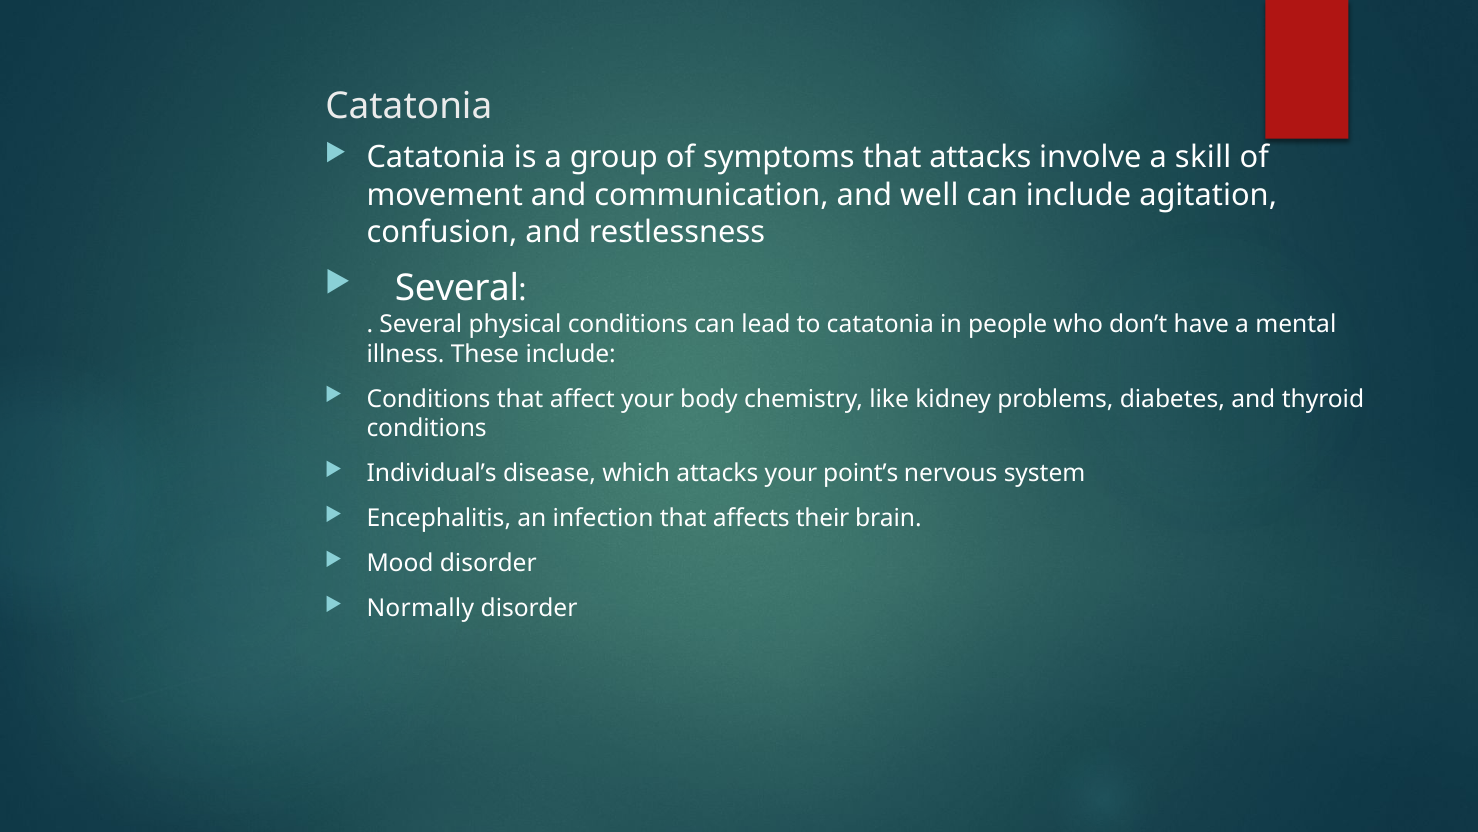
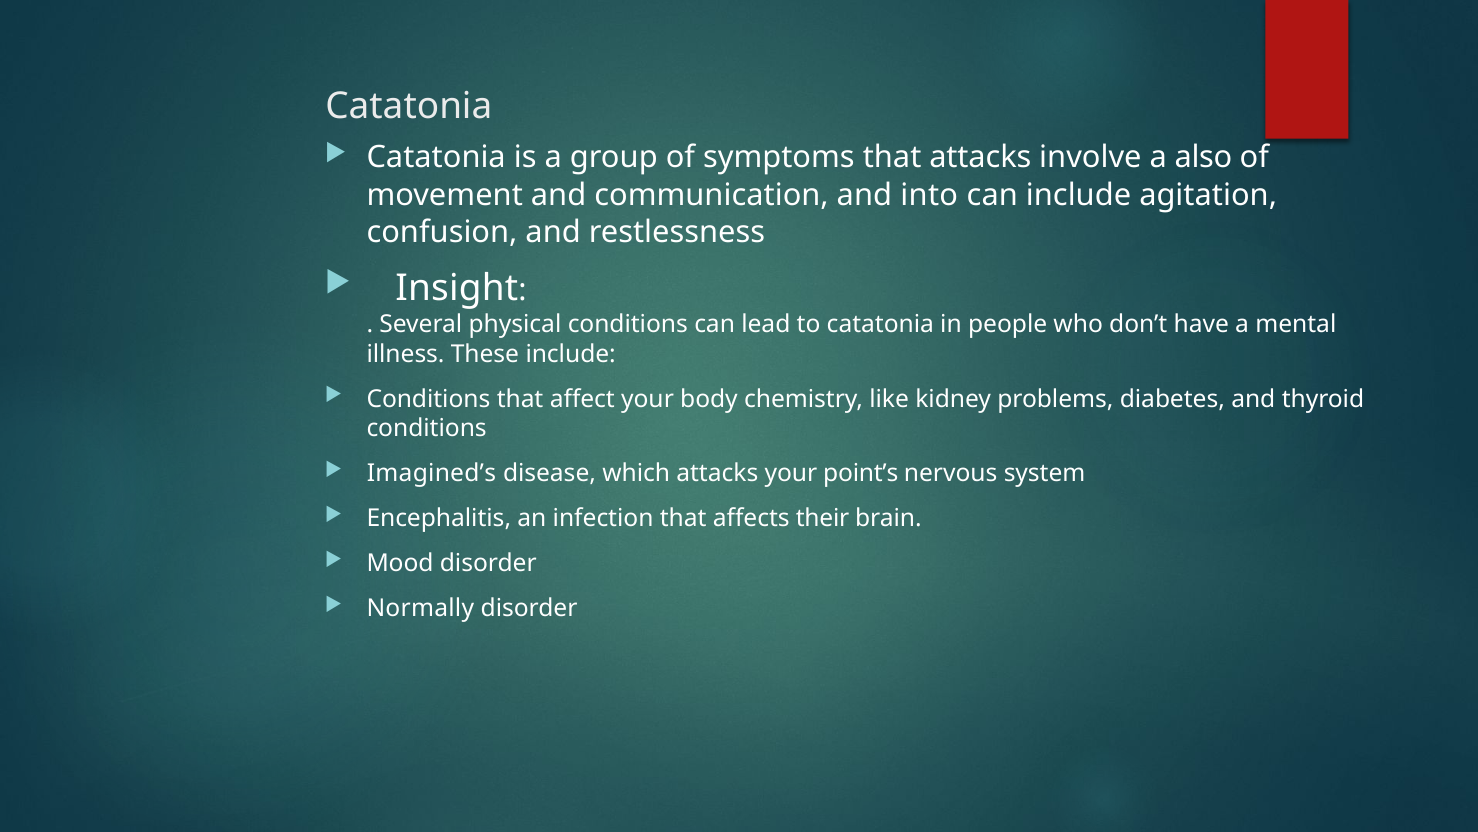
skill: skill -> also
well: well -> into
Several at (457, 288): Several -> Insight
Individual’s: Individual’s -> Imagined’s
